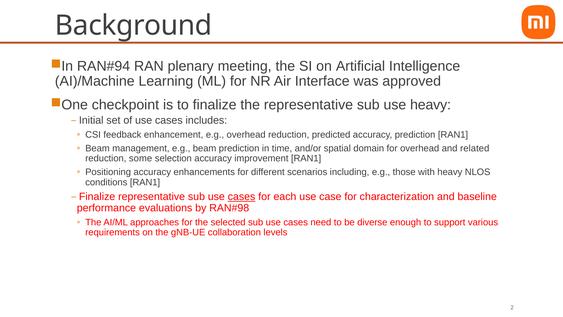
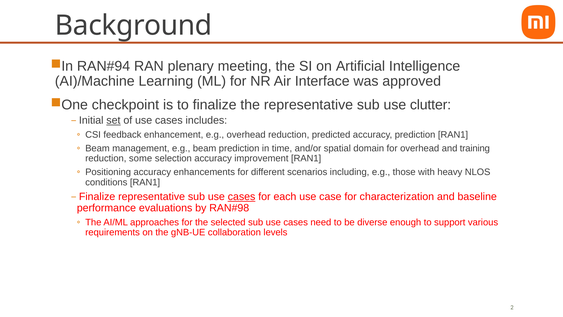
use heavy: heavy -> clutter
set underline: none -> present
related: related -> training
